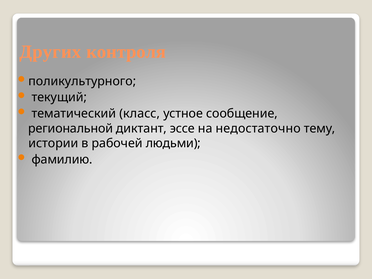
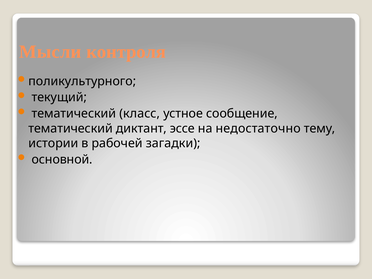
Других: Других -> Мысли
региональной at (71, 128): региональной -> тематический
людьми: людьми -> загадки
фамилию: фамилию -> основной
